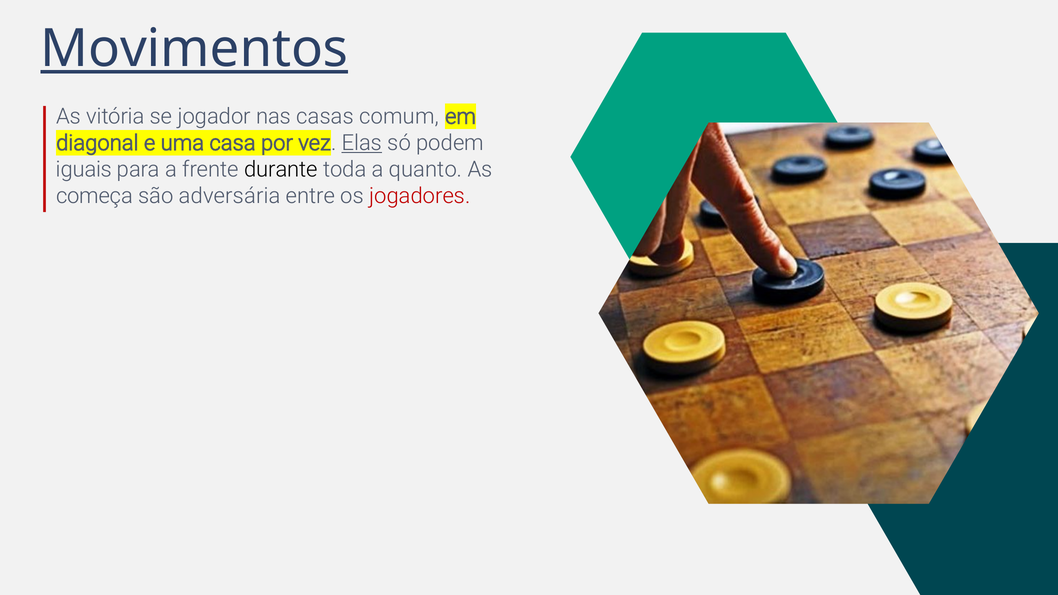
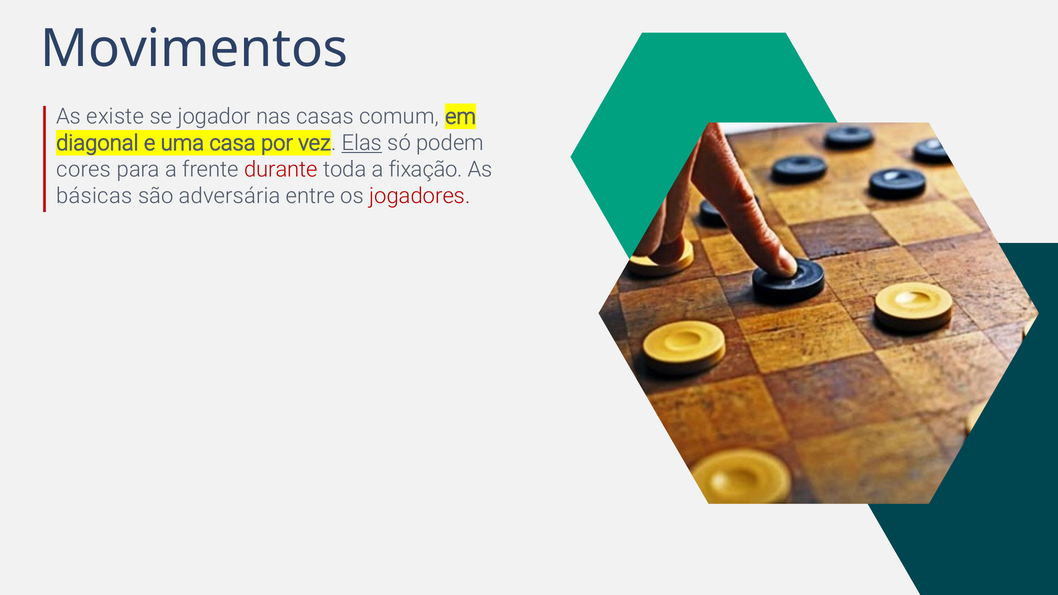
Movimentos underline: present -> none
vitória: vitória -> existe
iguais: iguais -> cores
durante colour: black -> red
quanto: quanto -> fixação
começa: começa -> básicas
